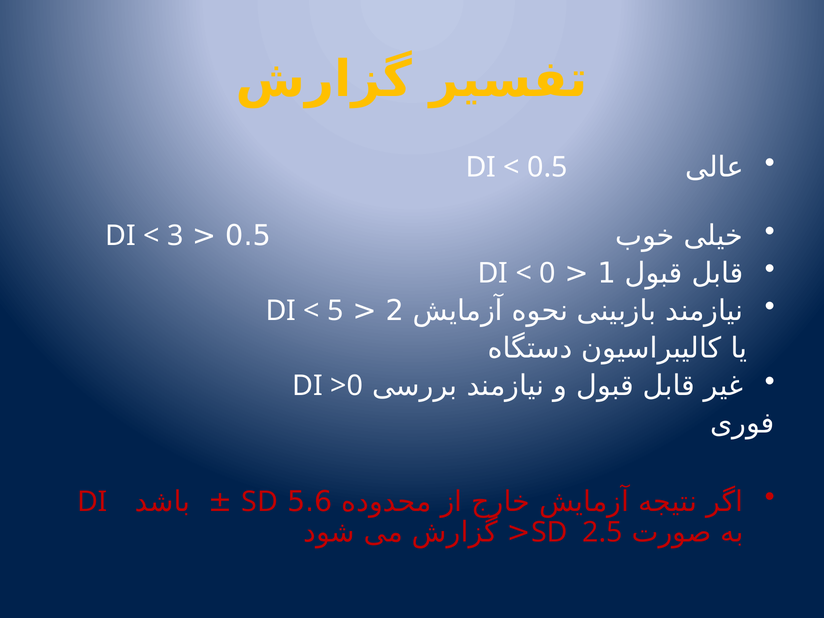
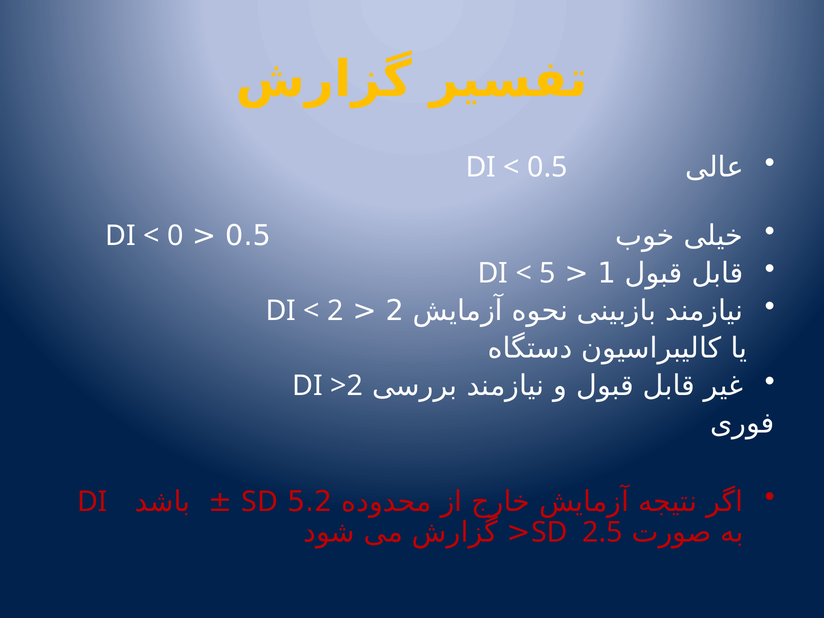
3: 3 -> 0
0: 0 -> 5
5 at (335, 311): 5 -> 2
>0: >0 -> >2
5.6: 5.6 -> 5.2
